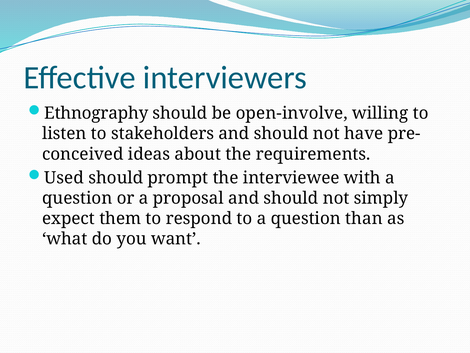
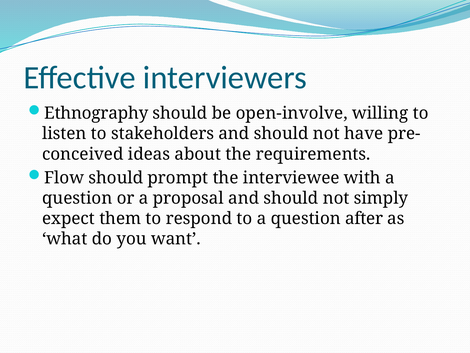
Used: Used -> Flow
than: than -> after
